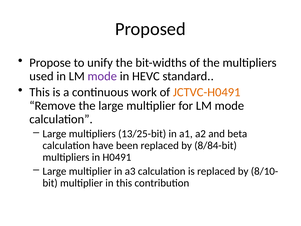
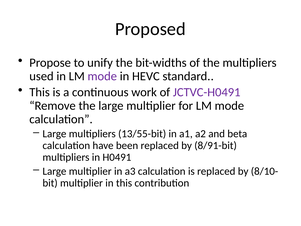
JCTVC-H0491 colour: orange -> purple
13/25-bit: 13/25-bit -> 13/55-bit
8/84-bit: 8/84-bit -> 8/91-bit
